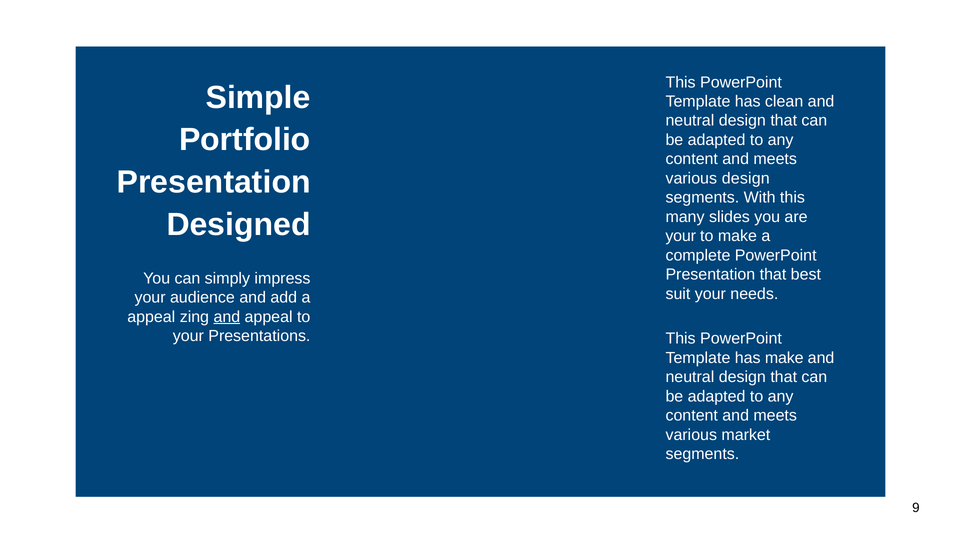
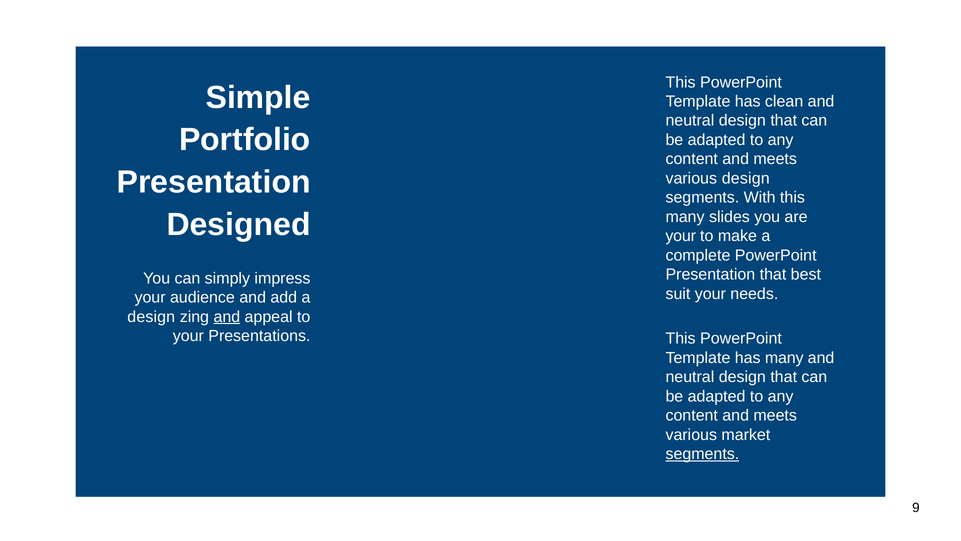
appeal at (151, 317): appeal -> design
has make: make -> many
segments at (702, 454) underline: none -> present
